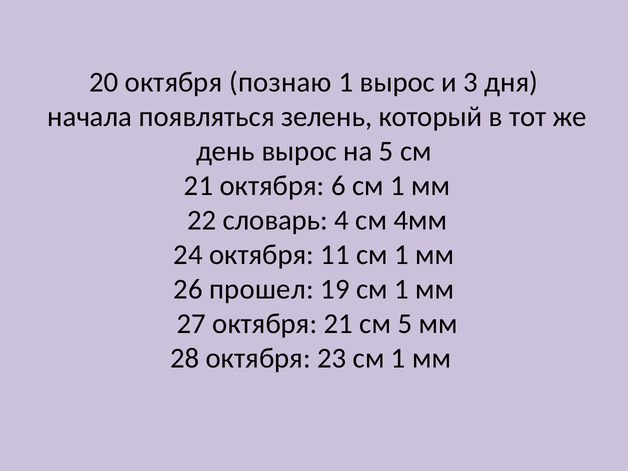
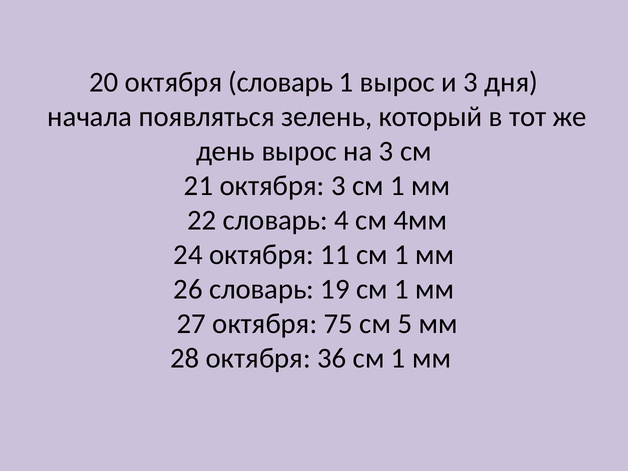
октября познаю: познаю -> словарь
на 5: 5 -> 3
октября 6: 6 -> 3
26 прошел: прошел -> словарь
октября 21: 21 -> 75
23: 23 -> 36
